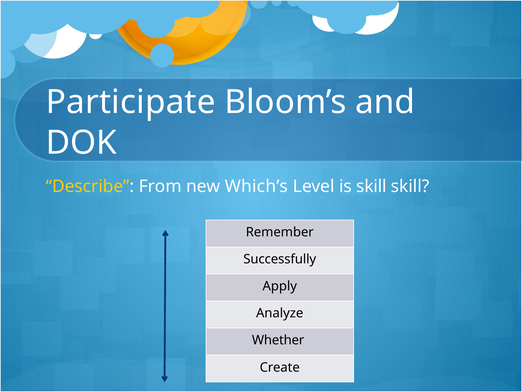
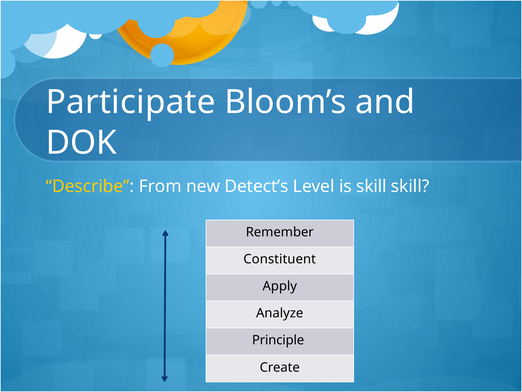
Which’s: Which’s -> Detect’s
Successfully: Successfully -> Constituent
Whether: Whether -> Principle
